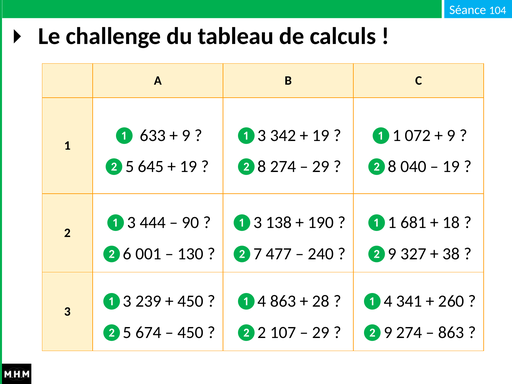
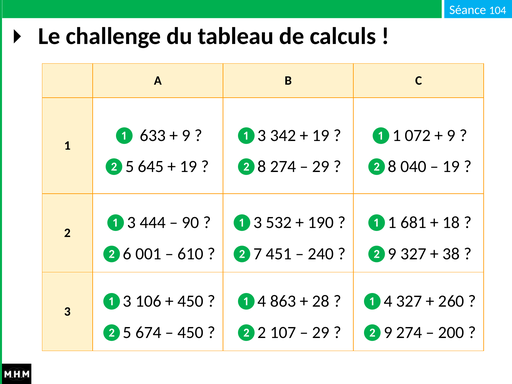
138: 138 -> 532
130: 130 -> 610
477: 477 -> 451
239: 239 -> 106
❶4 341: 341 -> 327
863 at (451, 333): 863 -> 200
